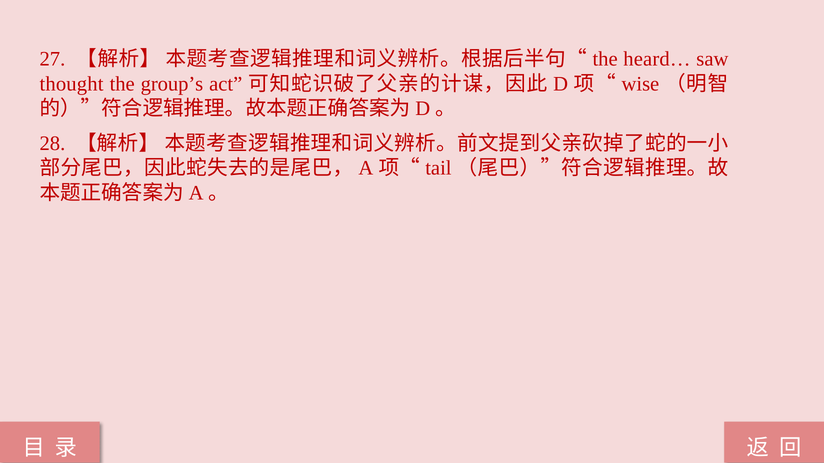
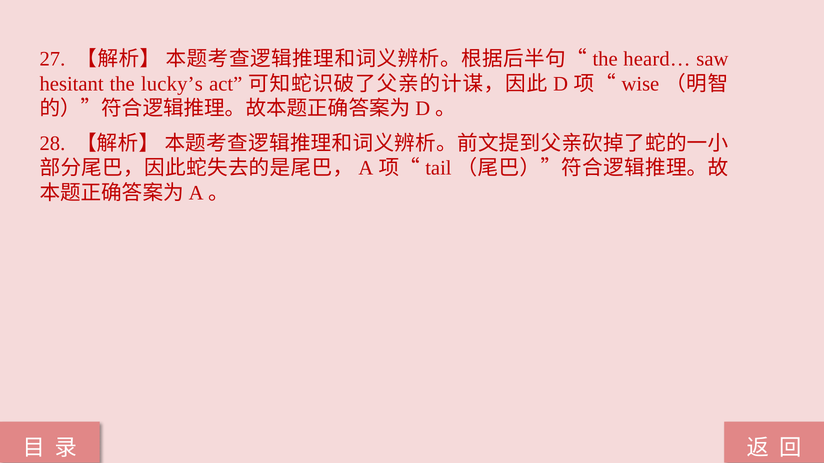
thought: thought -> hesitant
group’s: group’s -> lucky’s
